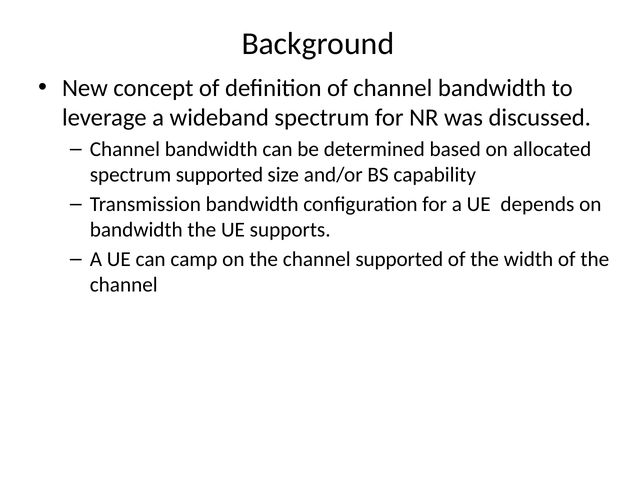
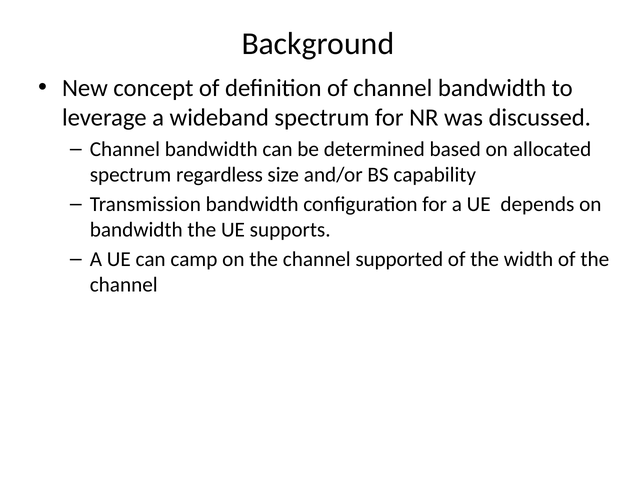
spectrum supported: supported -> regardless
